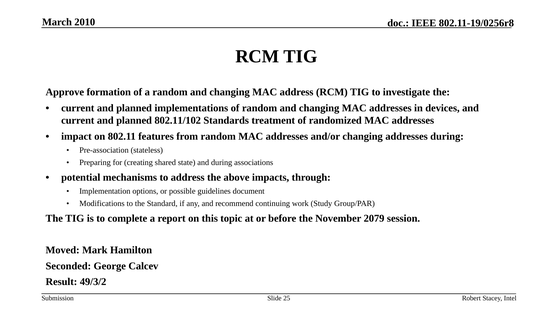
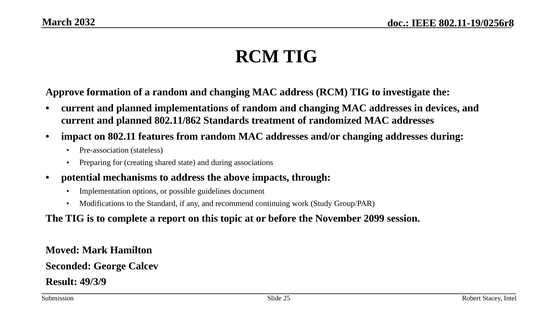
2010: 2010 -> 2032
802.11/102: 802.11/102 -> 802.11/862
2079: 2079 -> 2099
49/3/2: 49/3/2 -> 49/3/9
